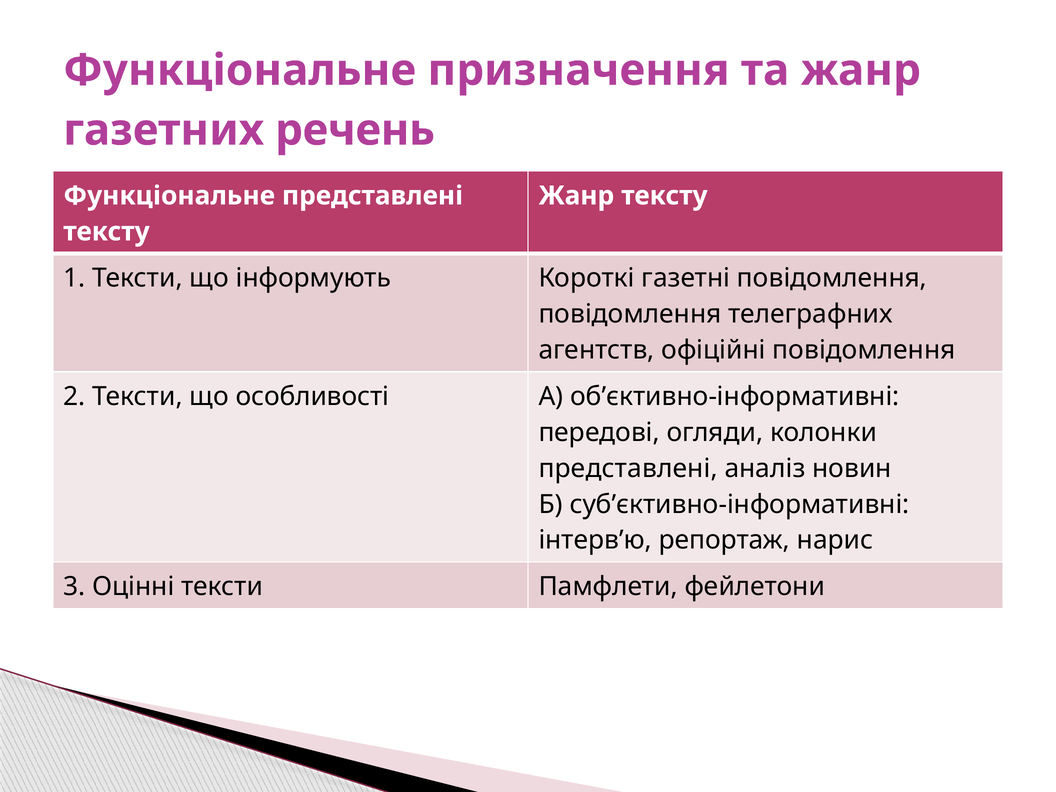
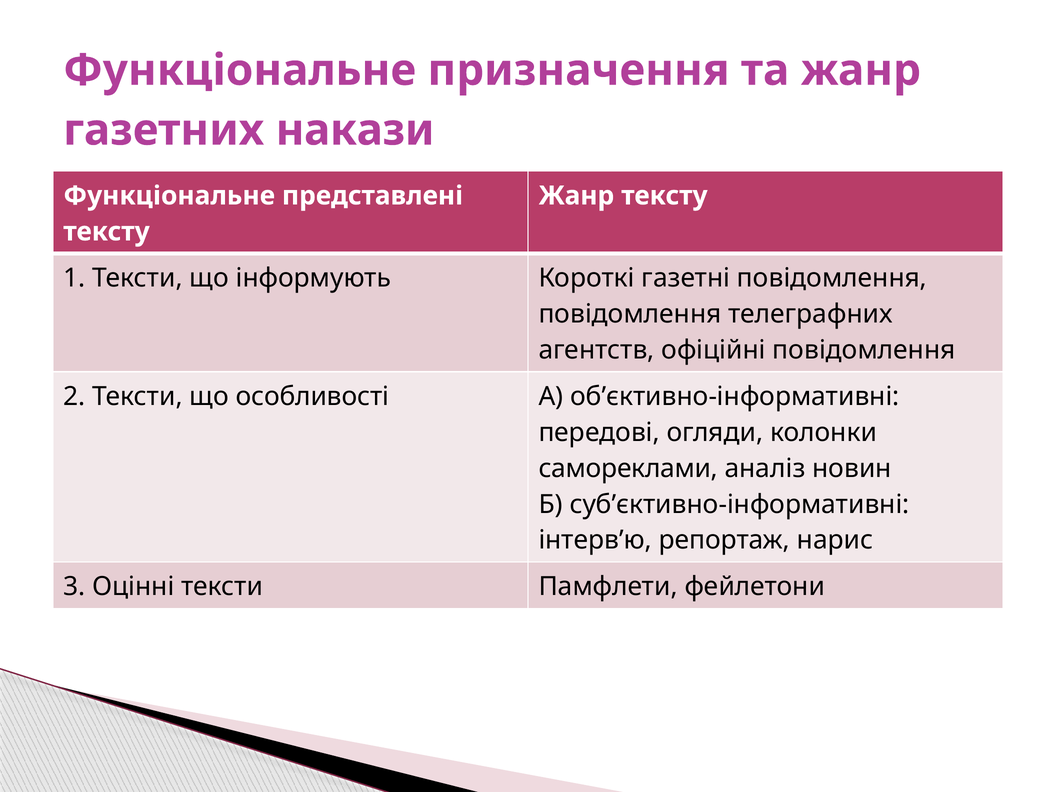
речень: речень -> накази
представлені at (628, 468): представлені -> самореклами
